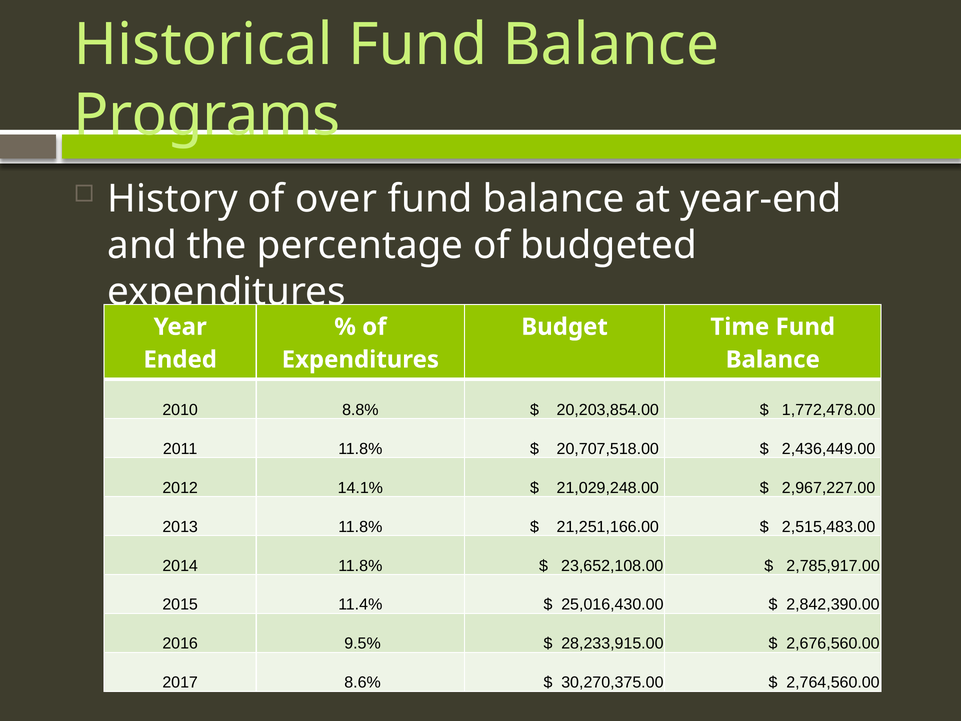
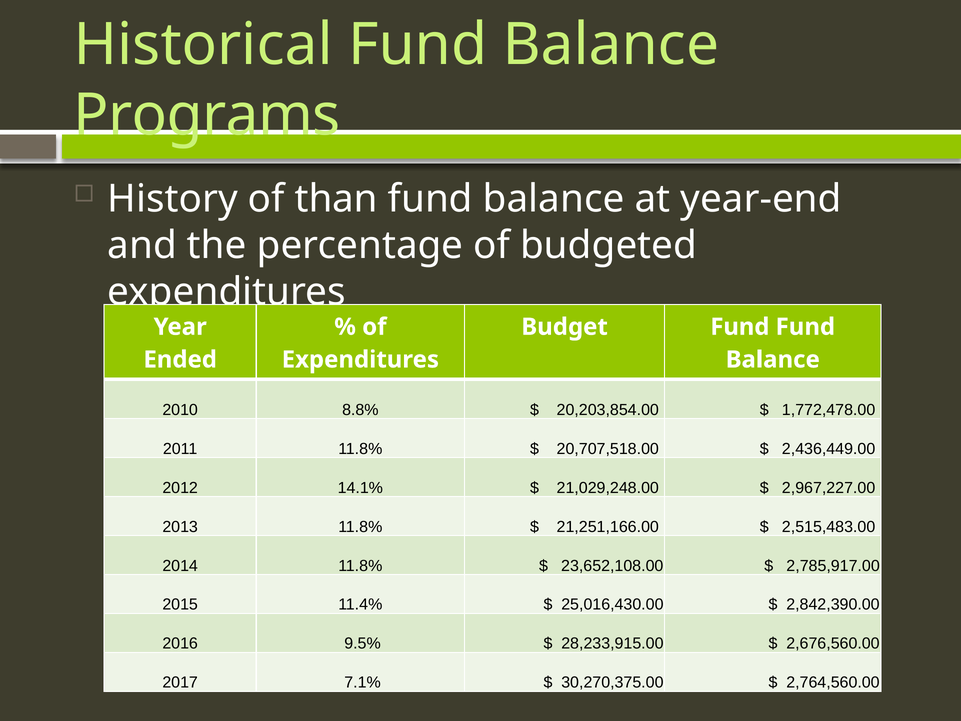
over: over -> than
Budget Time: Time -> Fund
8.6%: 8.6% -> 7.1%
